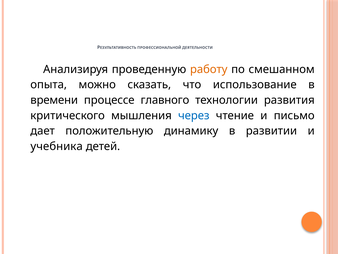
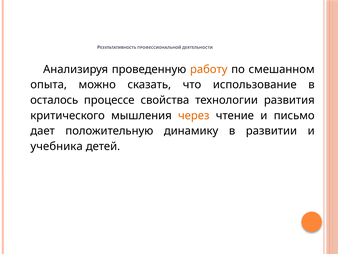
времени: времени -> осталось
главного: главного -> свойства
через colour: blue -> orange
